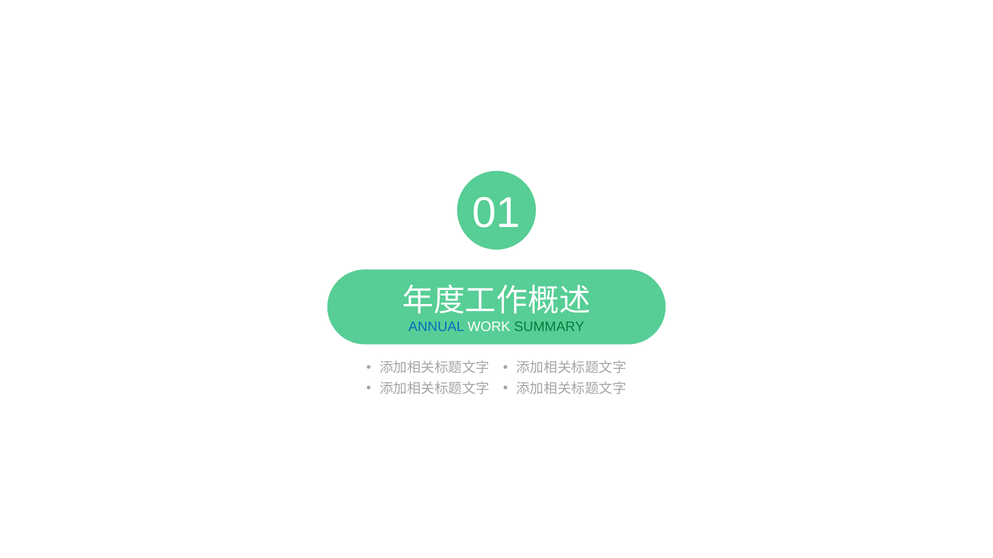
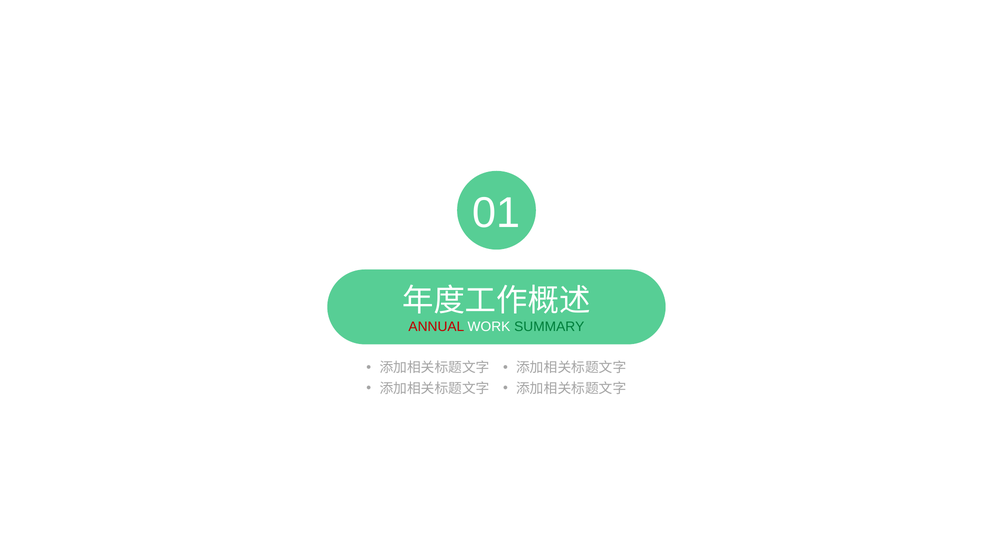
ANNUAL colour: blue -> red
